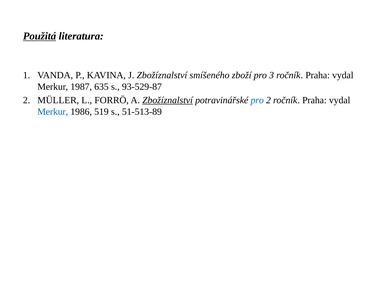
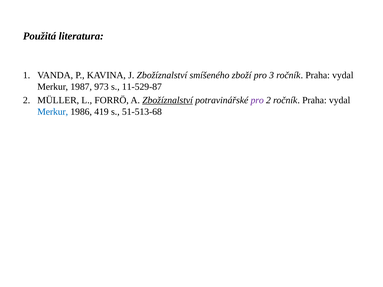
Použitá underline: present -> none
635: 635 -> 973
93-529-87: 93-529-87 -> 11-529-87
pro at (257, 100) colour: blue -> purple
519: 519 -> 419
51-513-89: 51-513-89 -> 51-513-68
